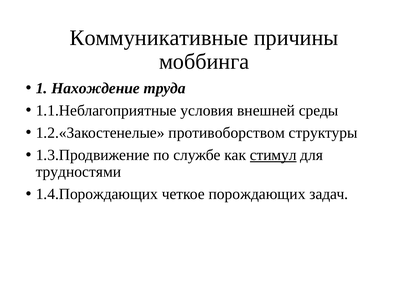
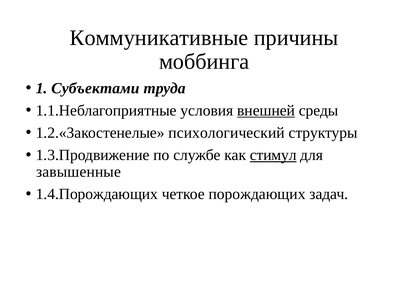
Нахождение: Нахождение -> Субъектами
внешней underline: none -> present
противоборством: противоборством -> психологический
трудностями: трудностями -> завышенные
